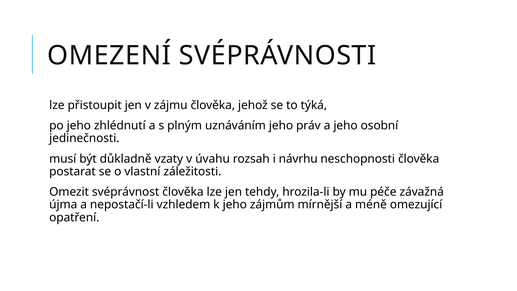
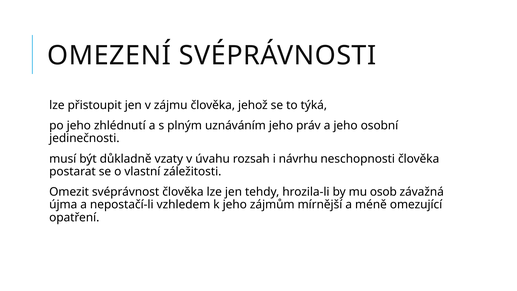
péče: péče -> osob
